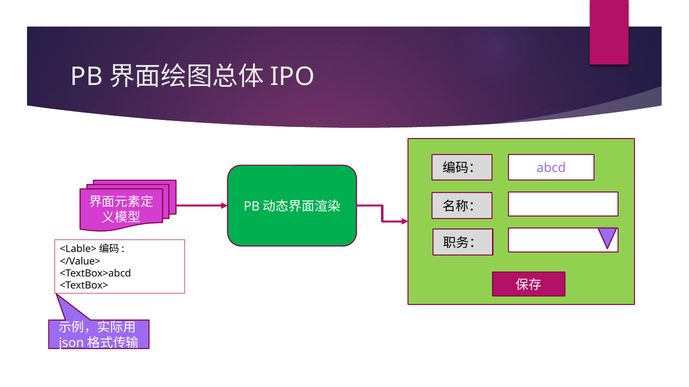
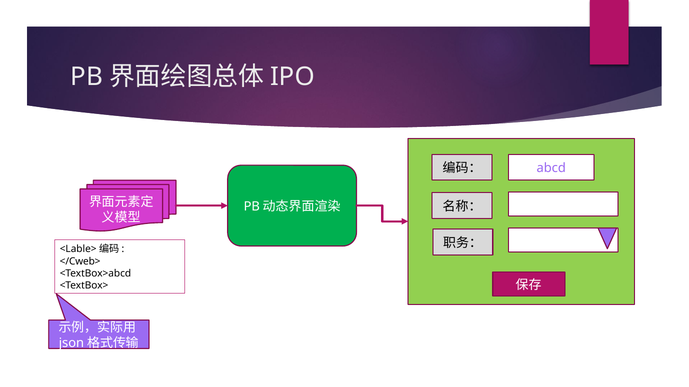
</Value>: </Value> -> </Cweb>
